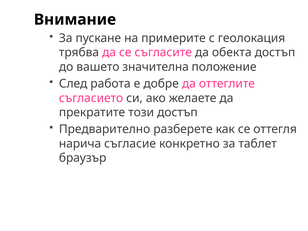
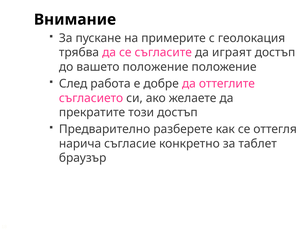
обекта: обекта -> играят
вашето значителна: значителна -> положение
